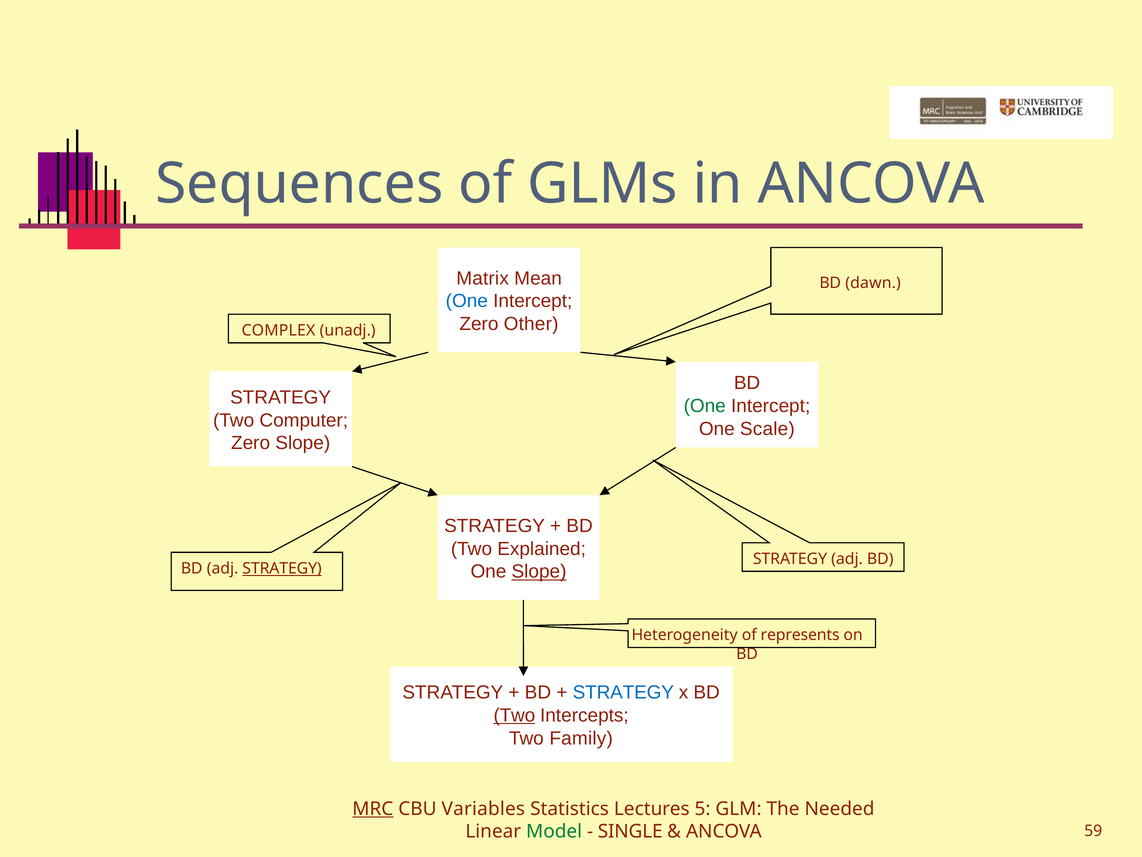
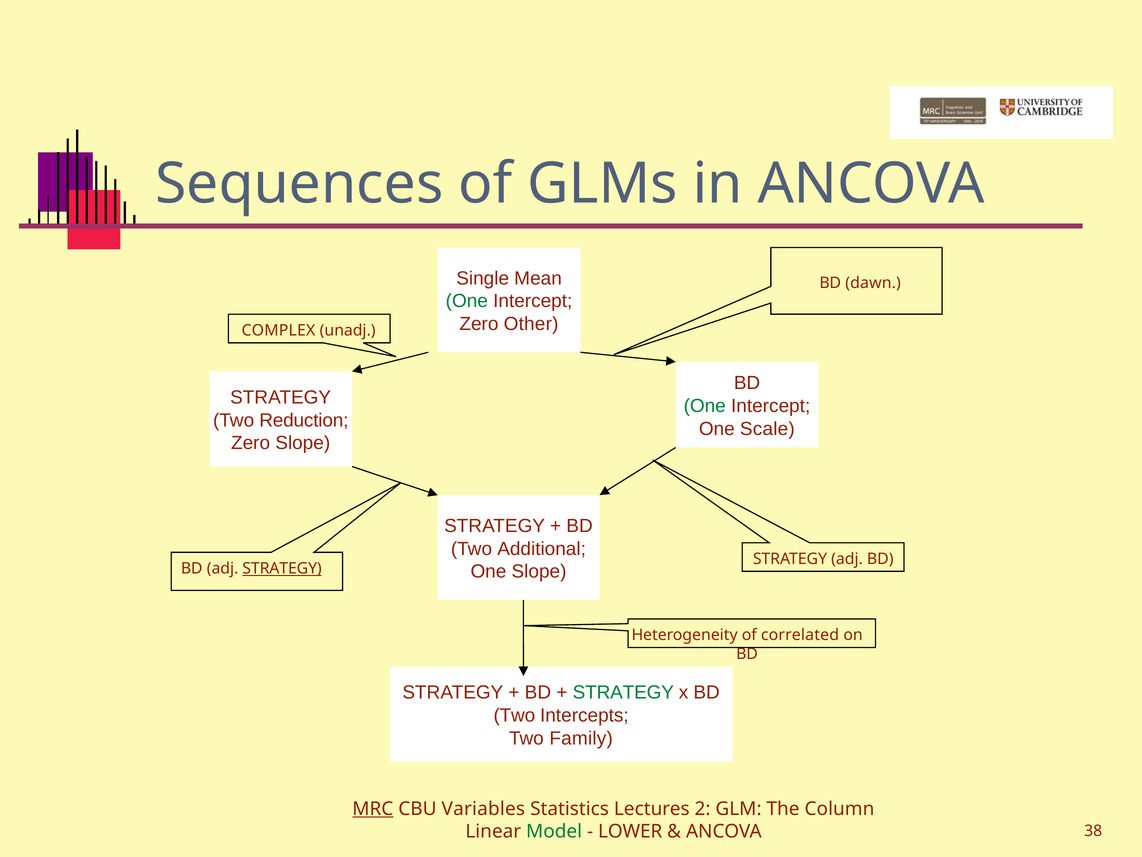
Matrix: Matrix -> Single
One at (467, 301) colour: blue -> green
Computer: Computer -> Reduction
Explained: Explained -> Additional
Slope at (539, 571) underline: present -> none
represents: represents -> correlated
STRATEGY at (623, 692) colour: blue -> green
Two at (514, 715) underline: present -> none
5: 5 -> 2
Needed: Needed -> Column
SINGLE: SINGLE -> LOWER
59: 59 -> 38
